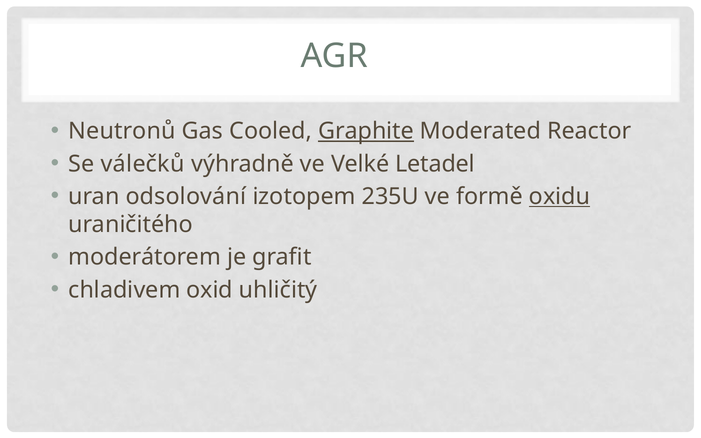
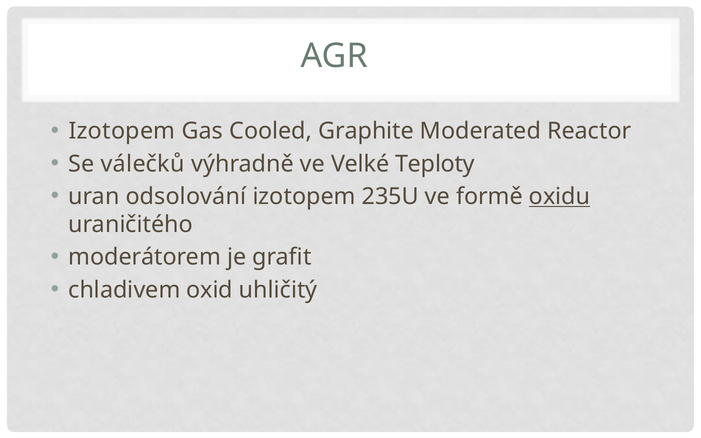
Neutronů at (122, 131): Neutronů -> Izotopem
Graphite underline: present -> none
Letadel: Letadel -> Teploty
